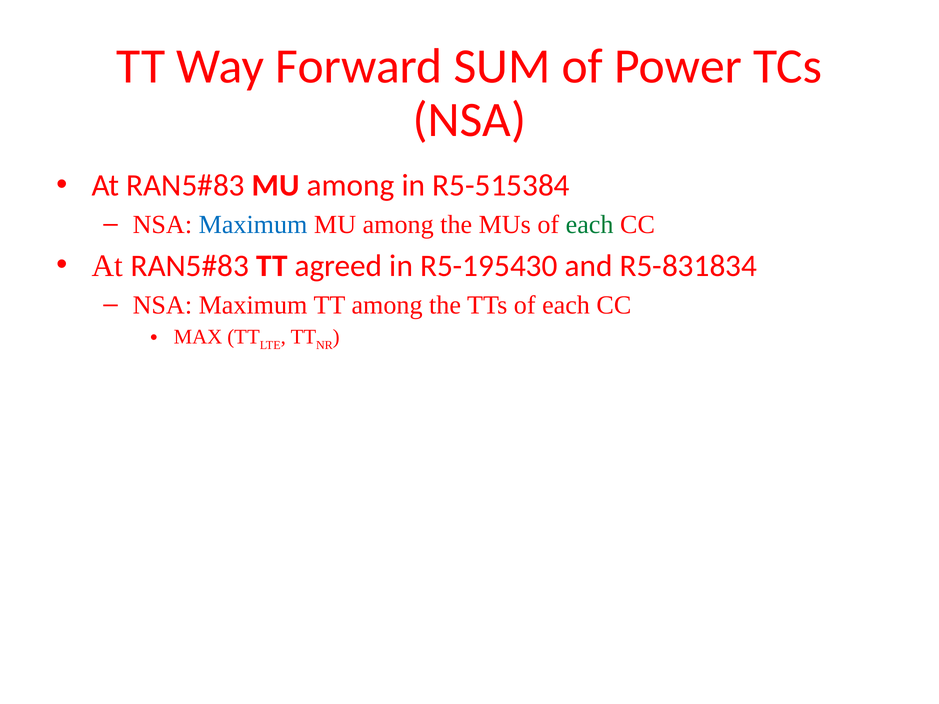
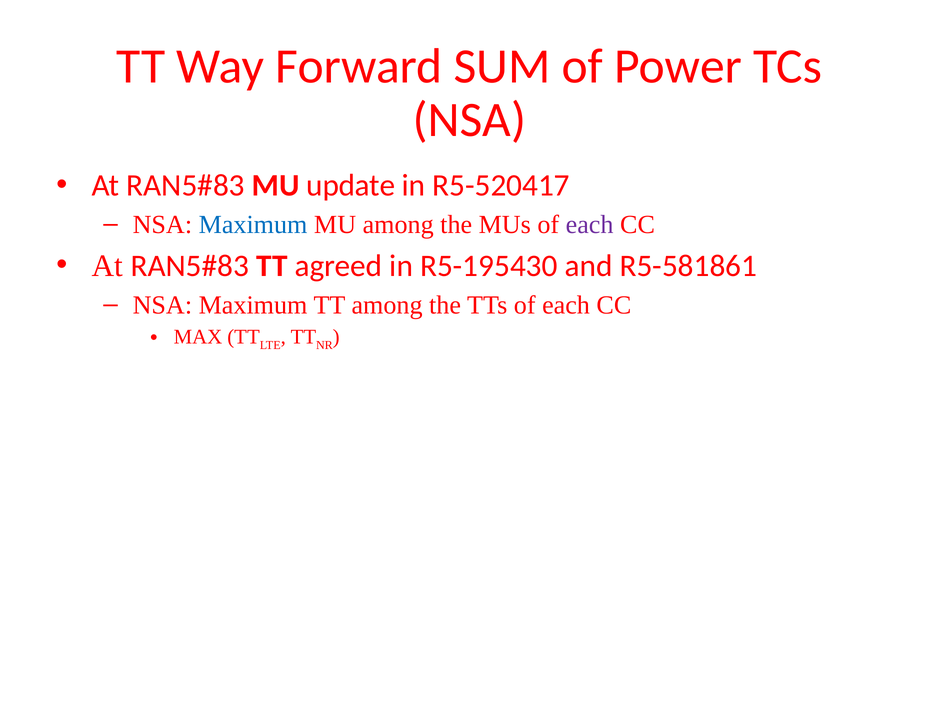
among at (351, 186): among -> update
R5-515384: R5-515384 -> R5-520417
each at (590, 225) colour: green -> purple
R5-831834: R5-831834 -> R5-581861
